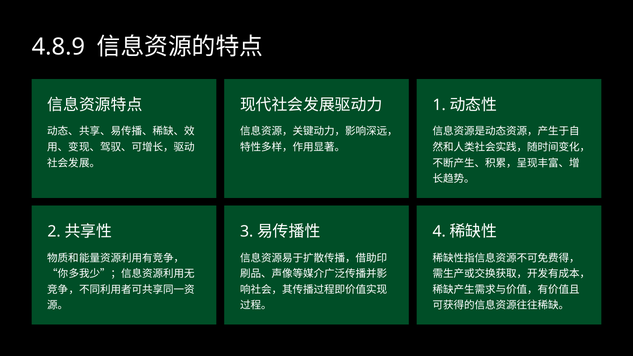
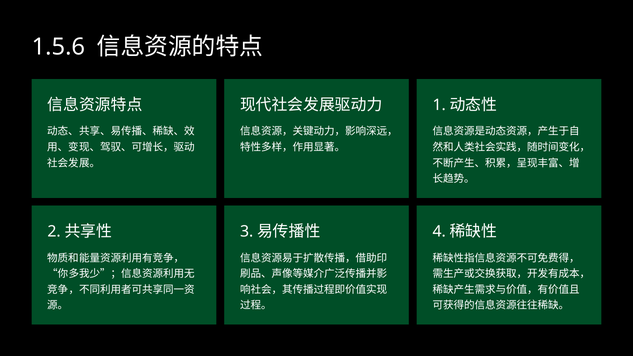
4.8.9: 4.8.9 -> 1.5.6
